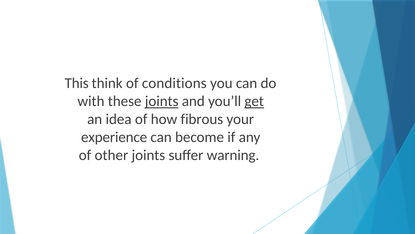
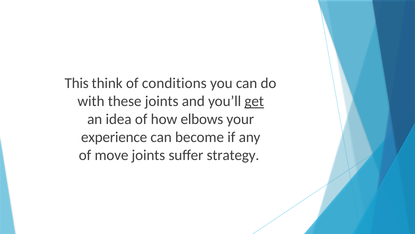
joints at (162, 101) underline: present -> none
fibrous: fibrous -> elbows
other: other -> move
warning: warning -> strategy
